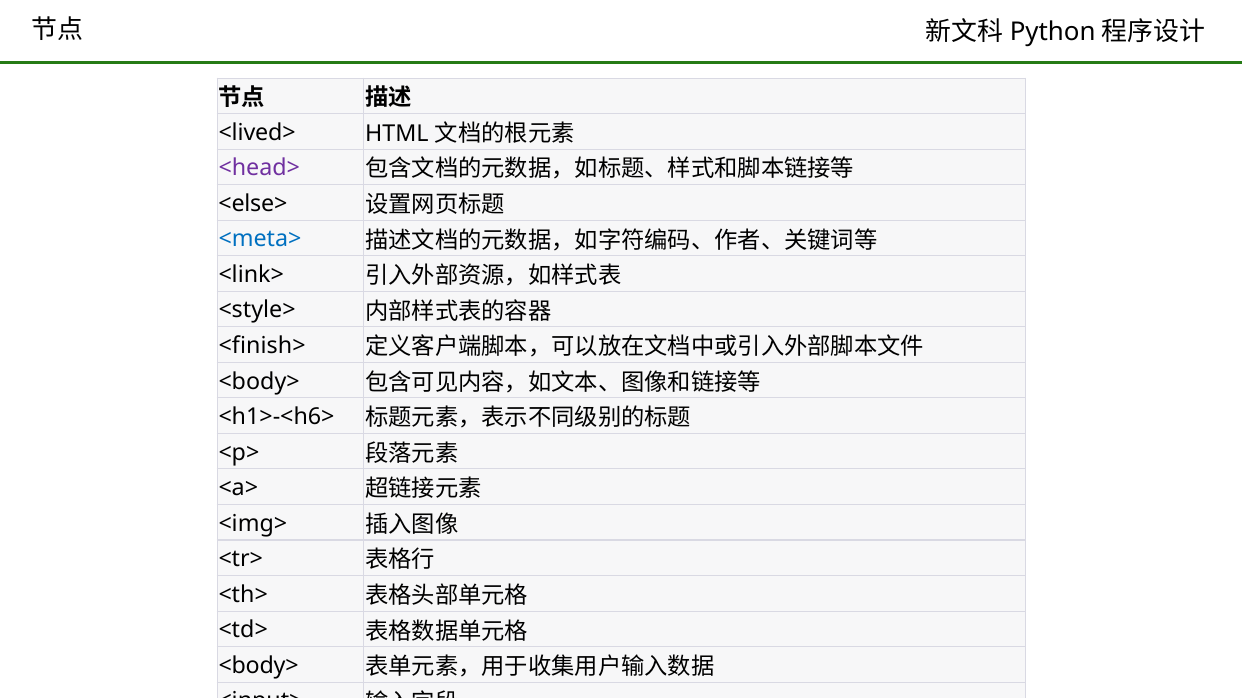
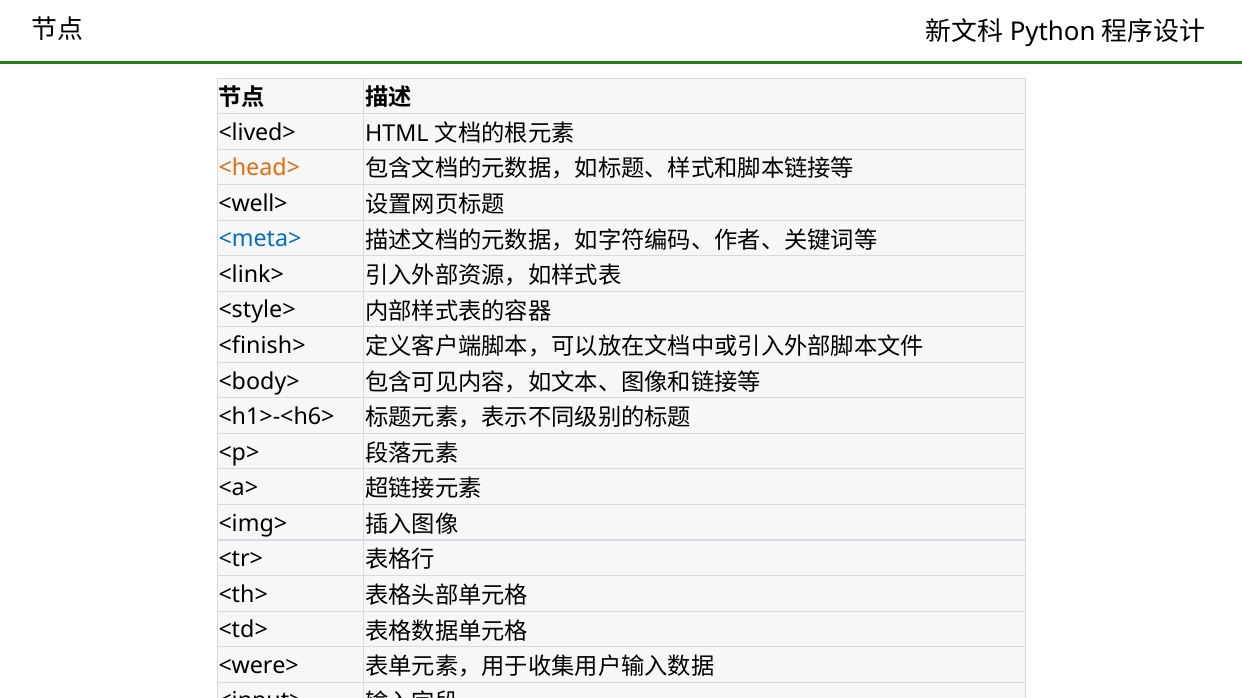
<head> colour: purple -> orange
<else>: <else> -> <well>
<body> at (259, 666): <body> -> <were>
